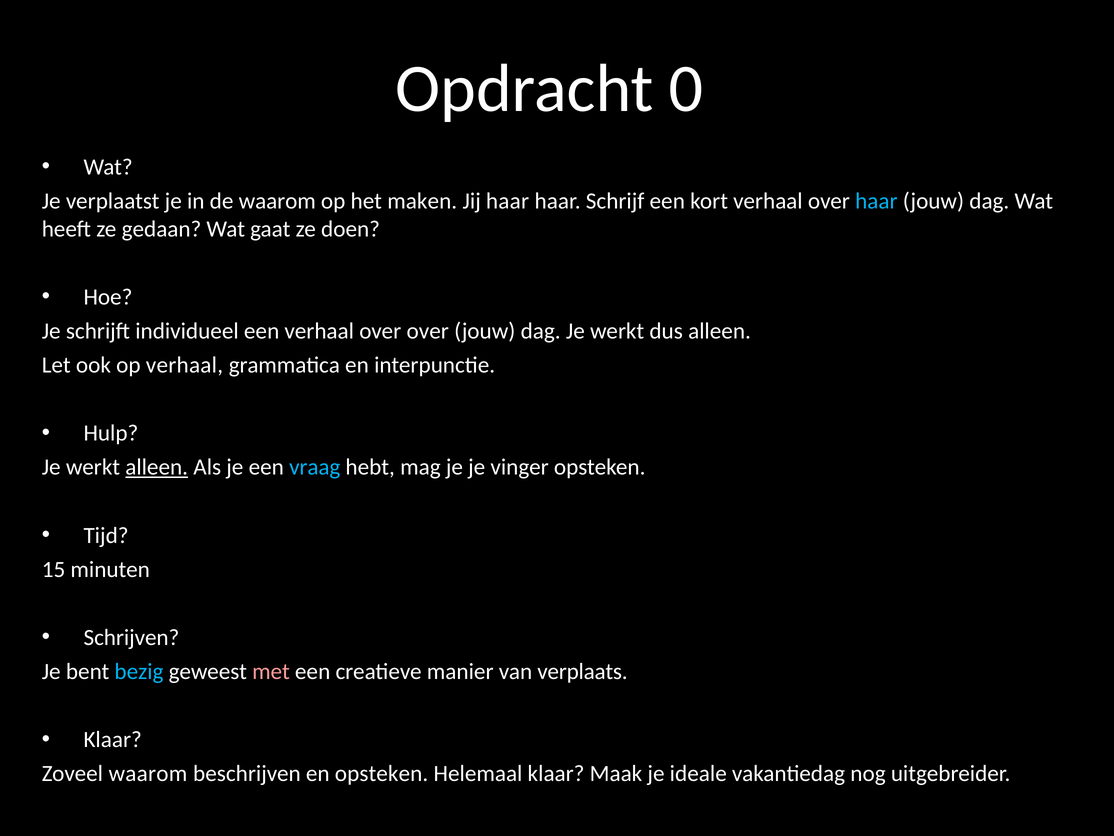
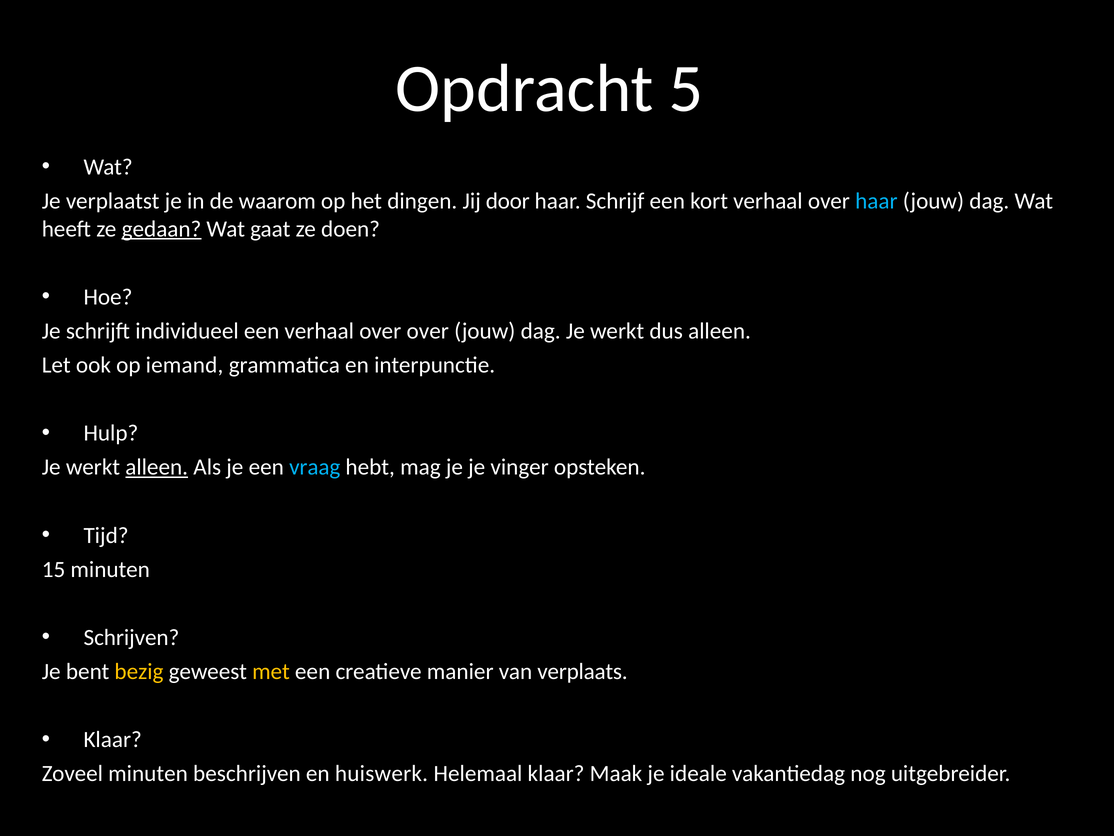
0: 0 -> 5
maken: maken -> dingen
Jij haar: haar -> door
gedaan underline: none -> present
op verhaal: verhaal -> iemand
bezig colour: light blue -> yellow
met colour: pink -> yellow
Zoveel waarom: waarom -> minuten
en opsteken: opsteken -> huiswerk
